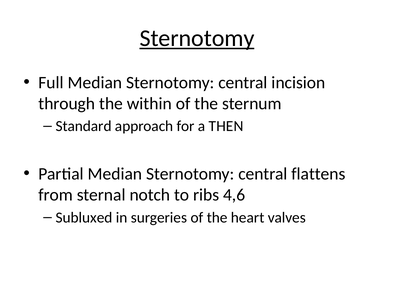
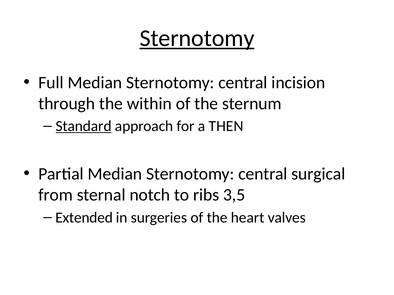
Standard underline: none -> present
flattens: flattens -> surgical
4,6: 4,6 -> 3,5
Subluxed: Subluxed -> Extended
